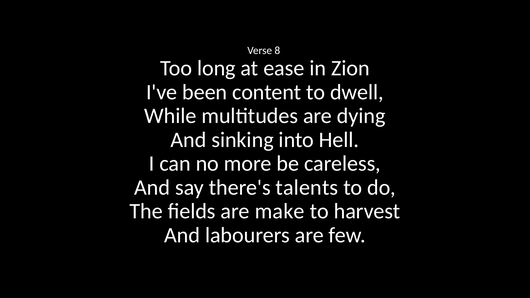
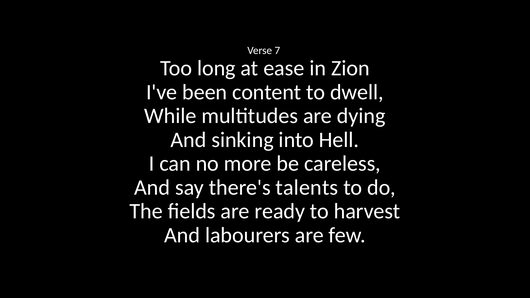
8: 8 -> 7
make: make -> ready
